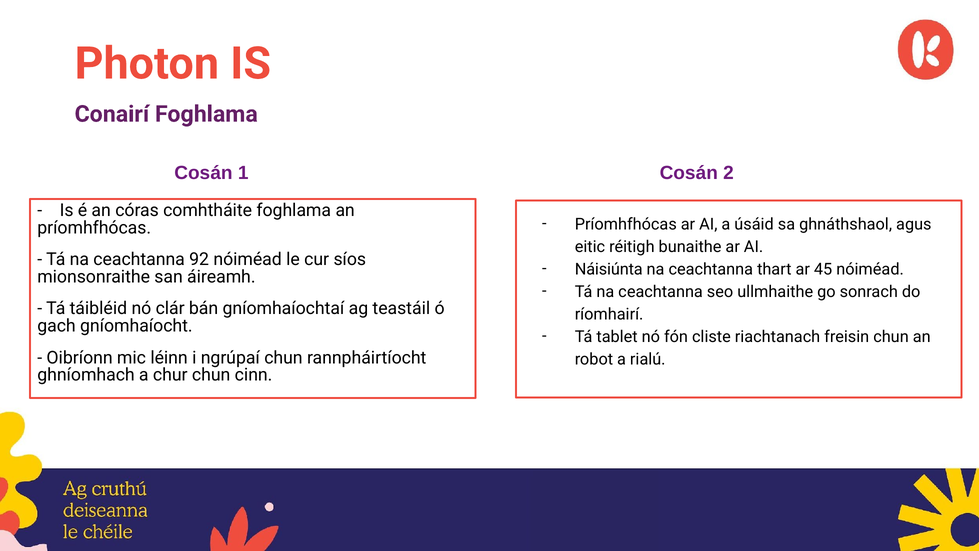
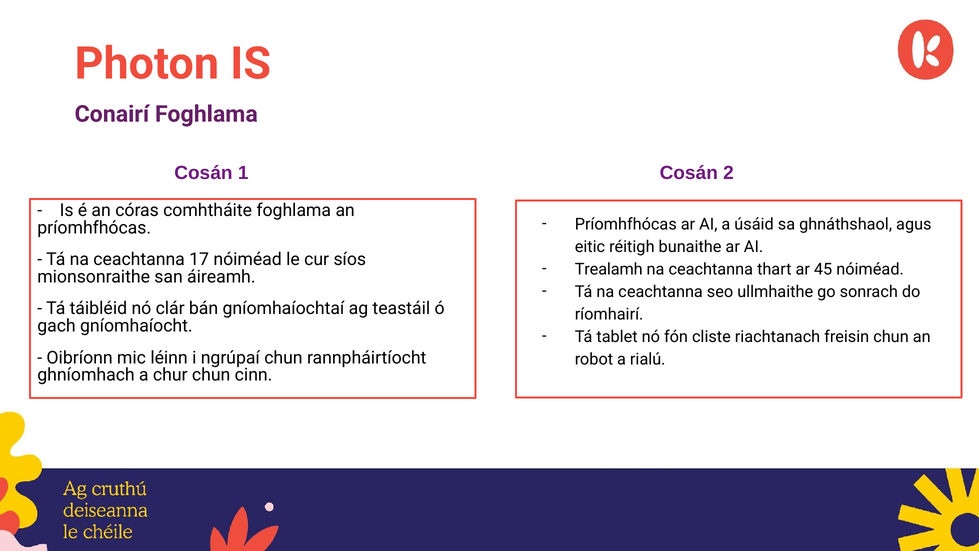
92: 92 -> 17
Náisiúnta: Náisiúnta -> Trealamh
